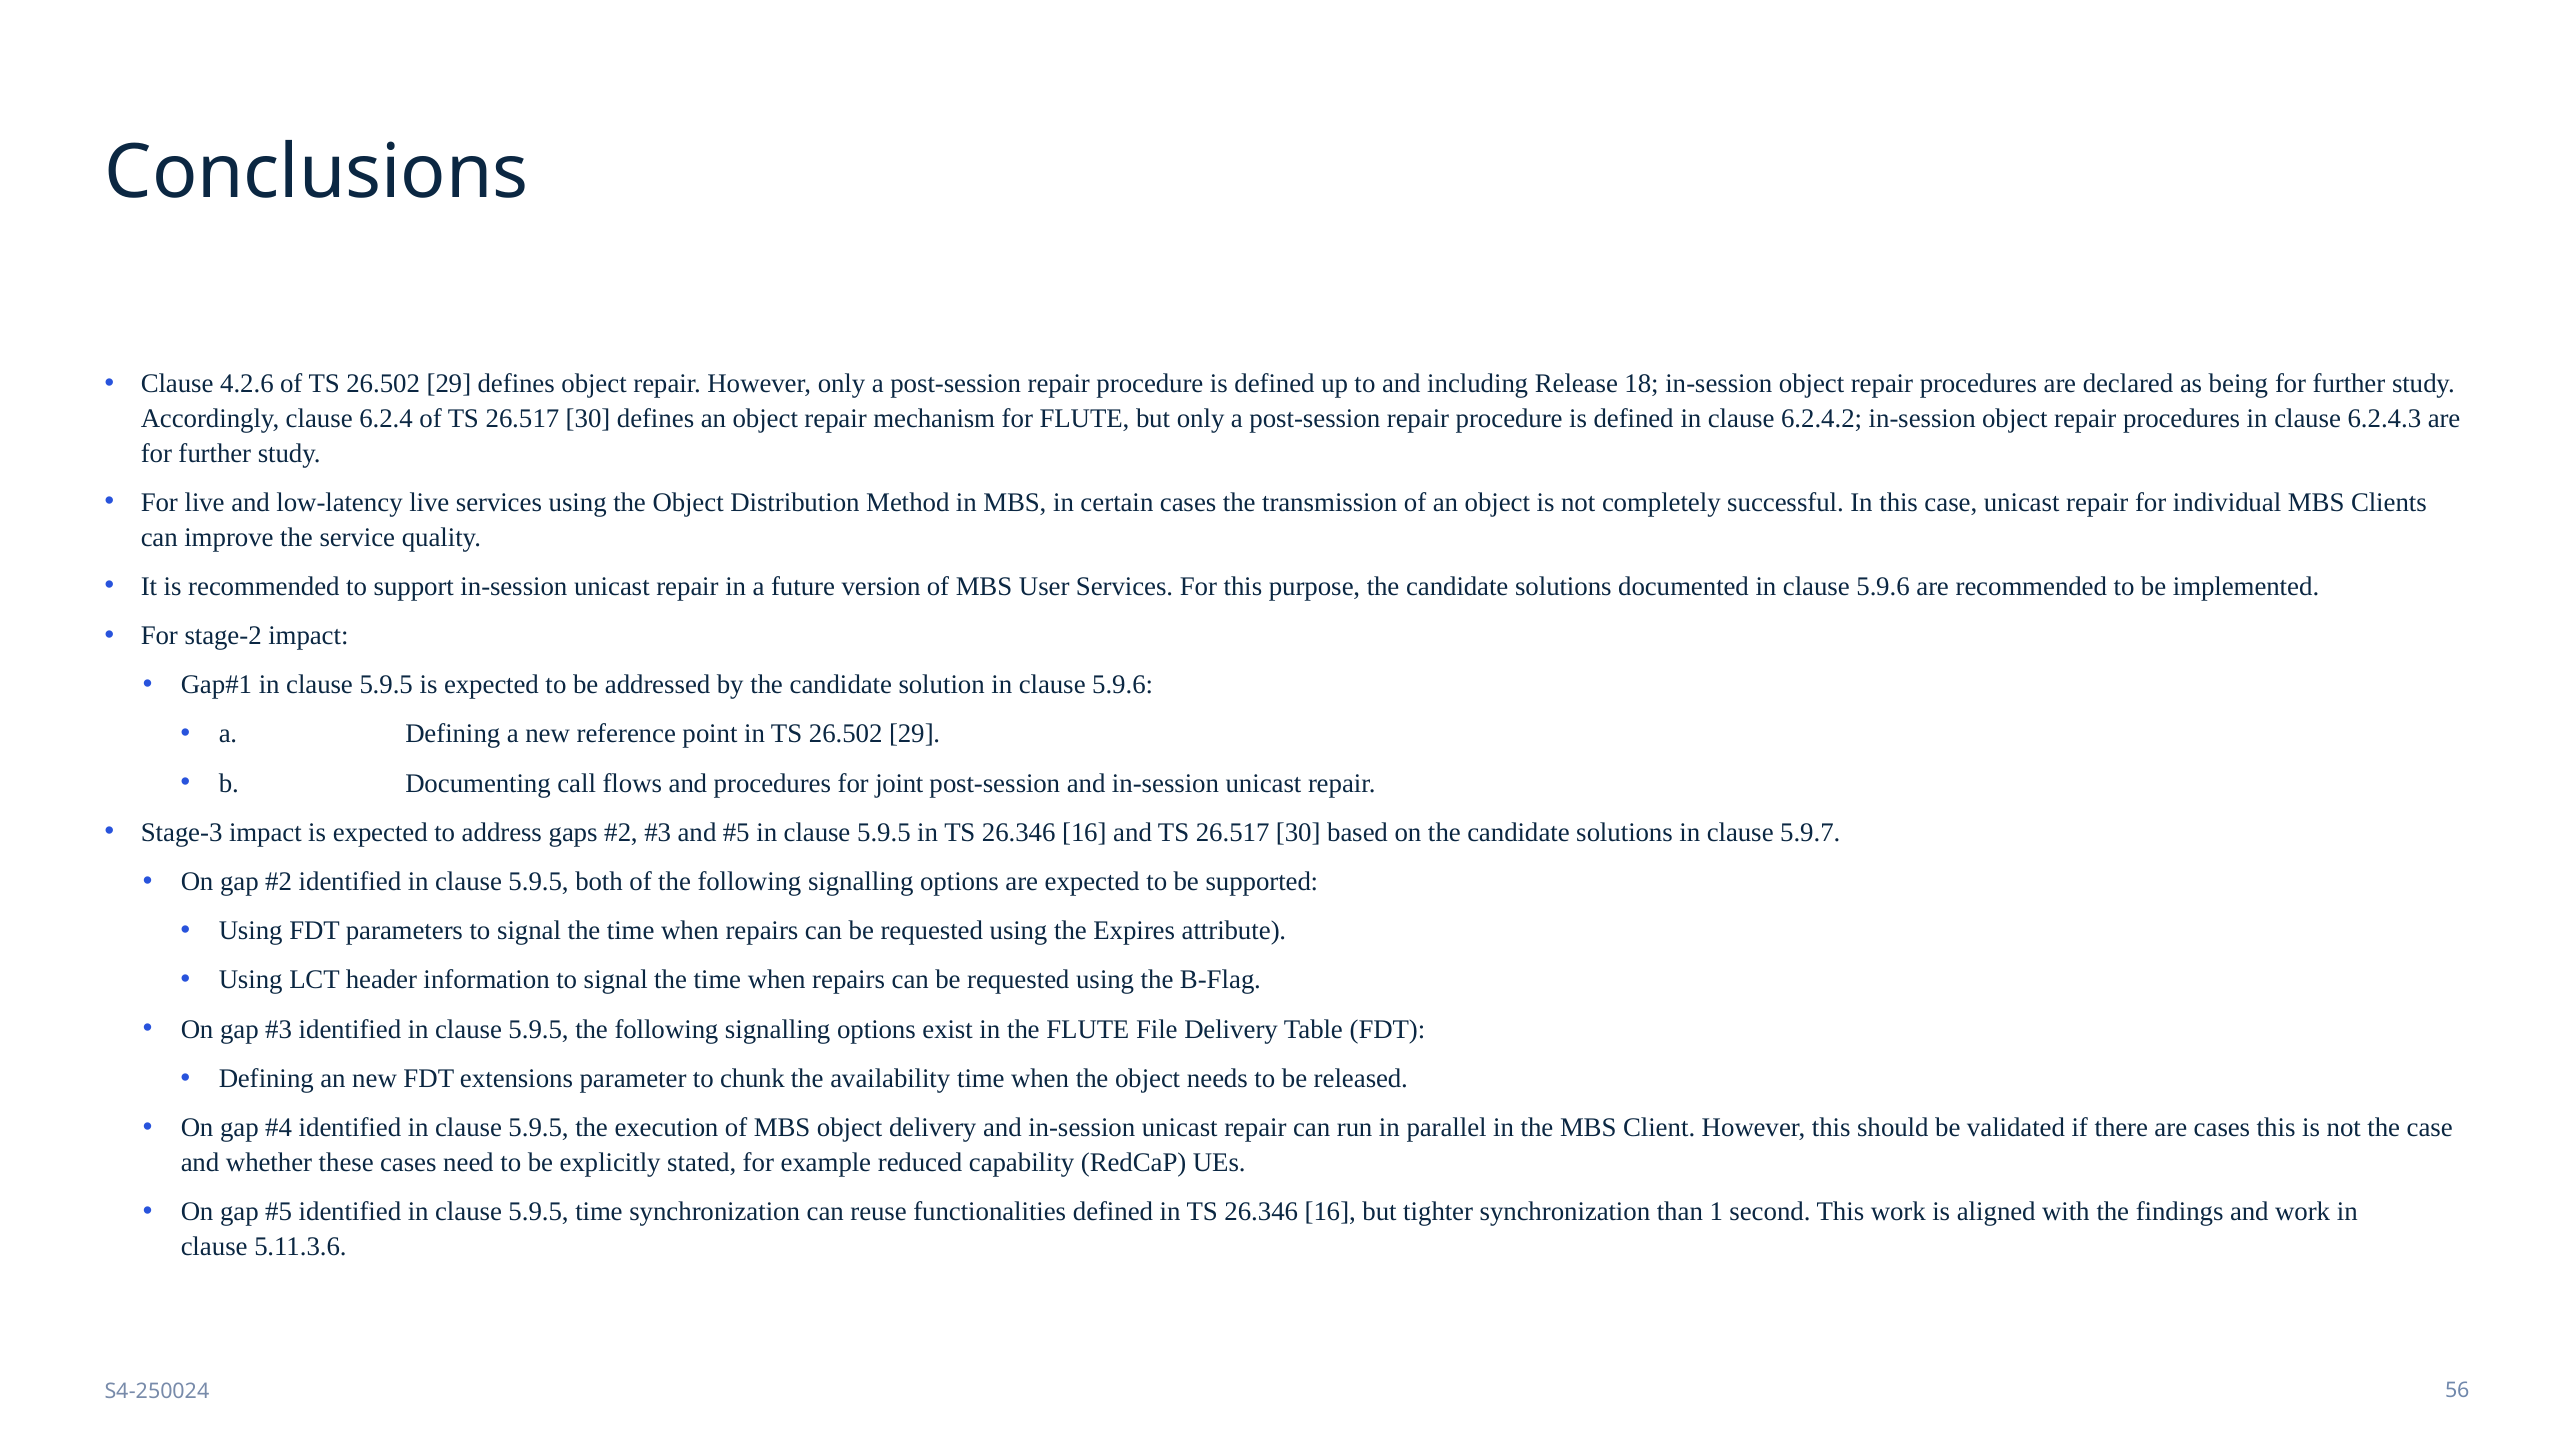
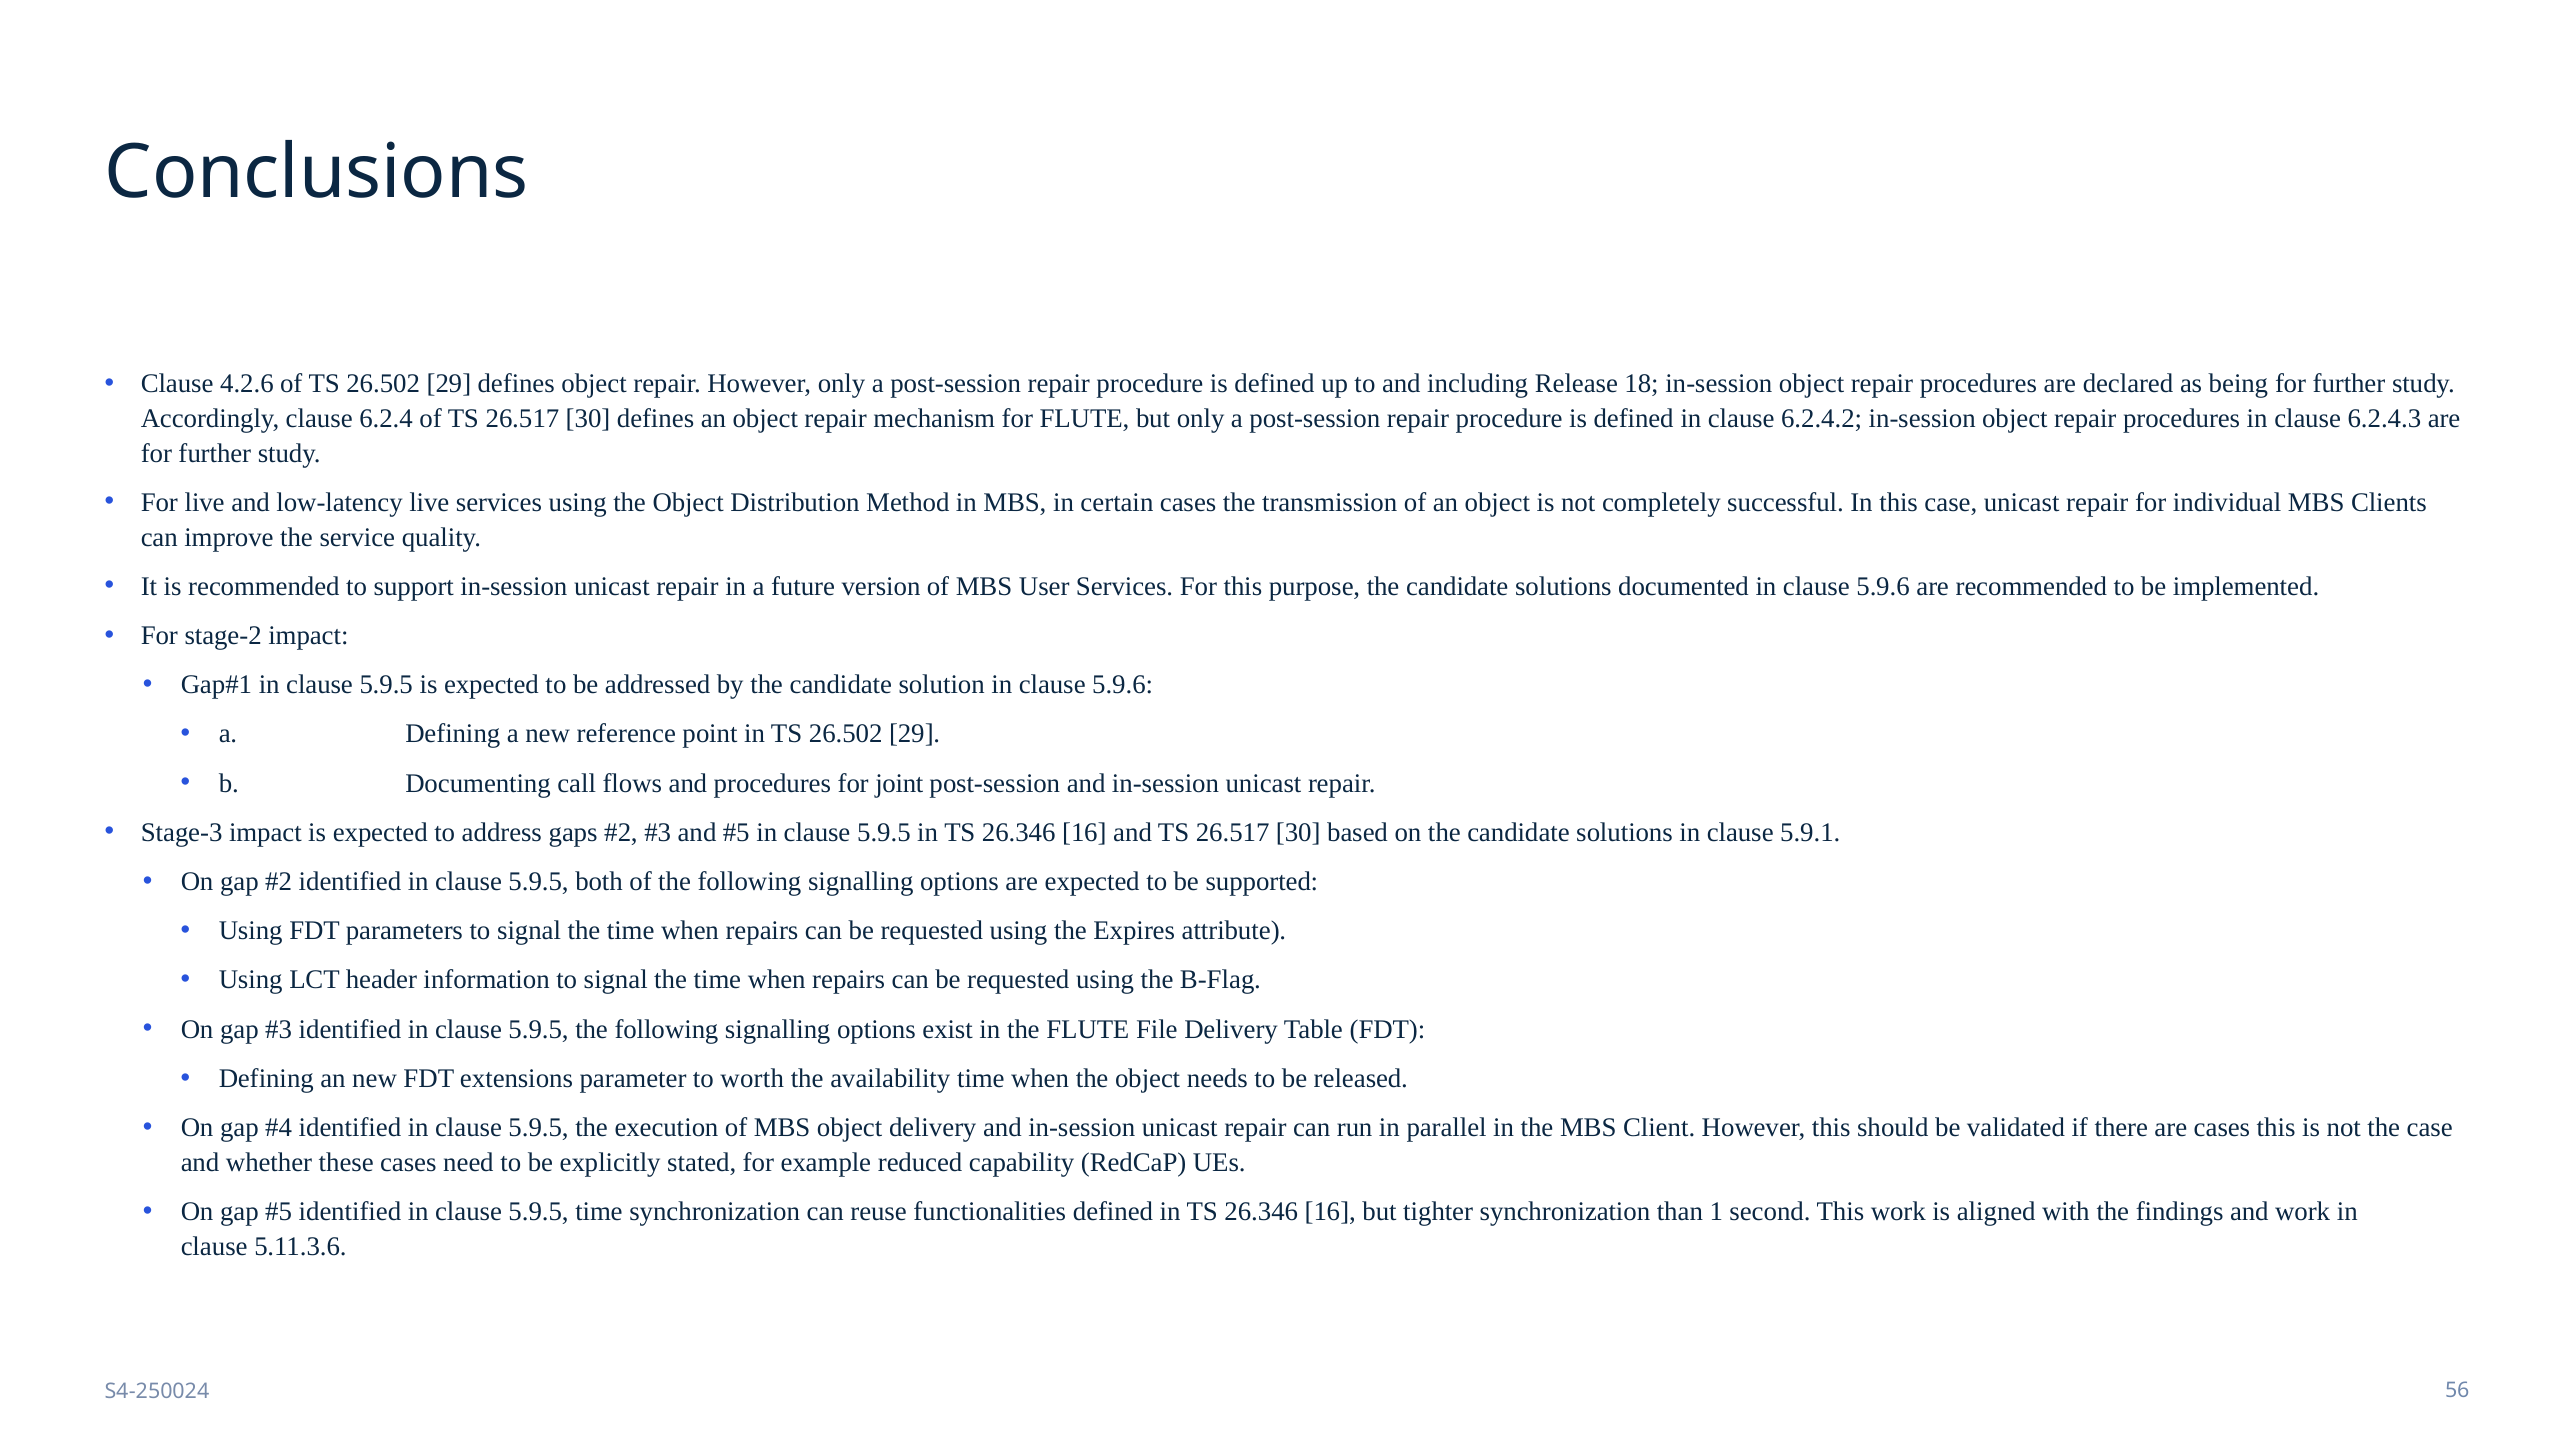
5.9.7: 5.9.7 -> 5.9.1
chunk: chunk -> worth
